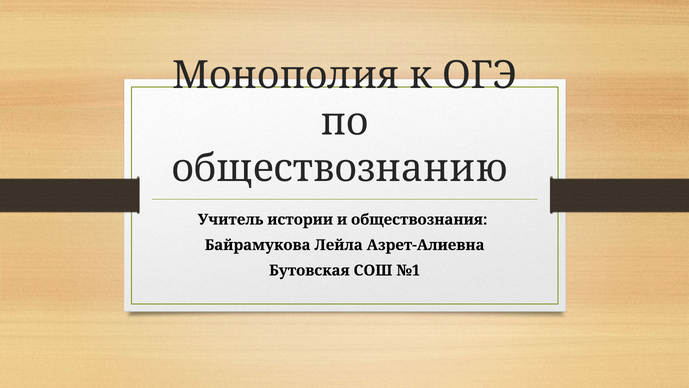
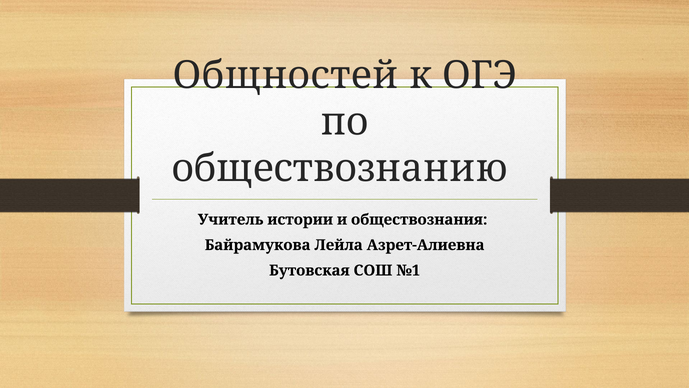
Монополия: Монополия -> Общностей
